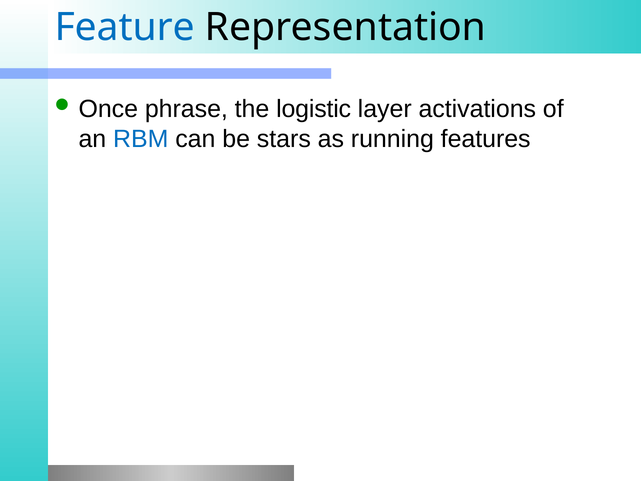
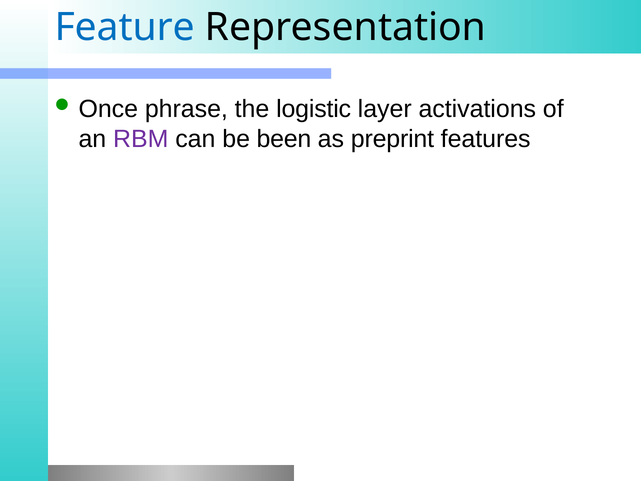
RBM colour: blue -> purple
stars: stars -> been
running: running -> preprint
